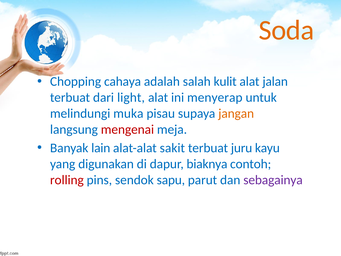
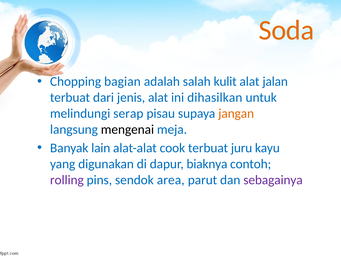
cahaya: cahaya -> bagian
light: light -> jenis
menyerap: menyerap -> dihasilkan
muka: muka -> serap
mengenai colour: red -> black
sakit: sakit -> cook
rolling colour: red -> purple
sapu: sapu -> area
